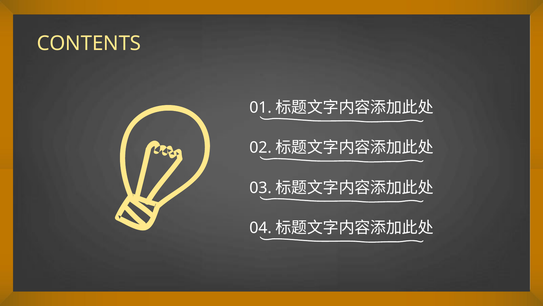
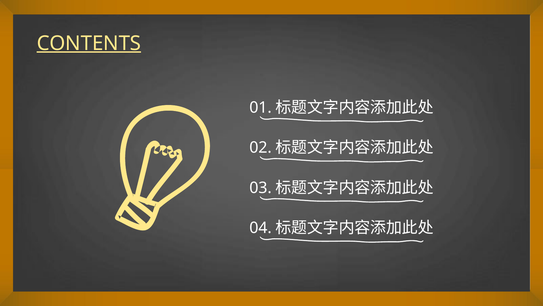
CONTENTS underline: none -> present
